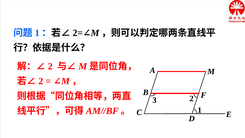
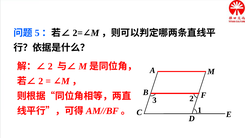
1 at (37, 33): 1 -> 5
